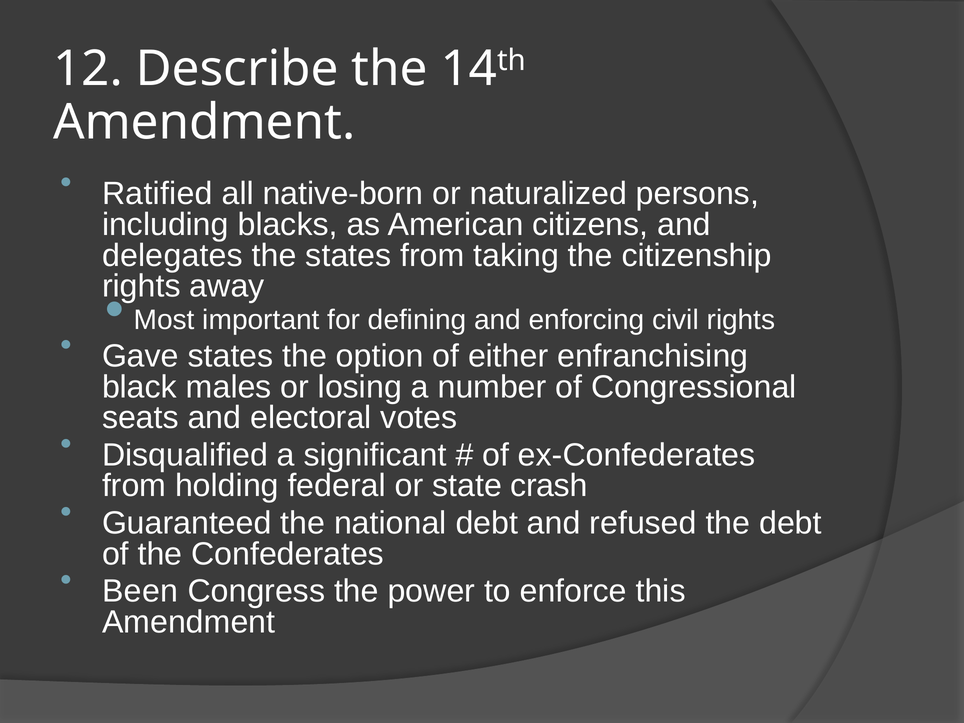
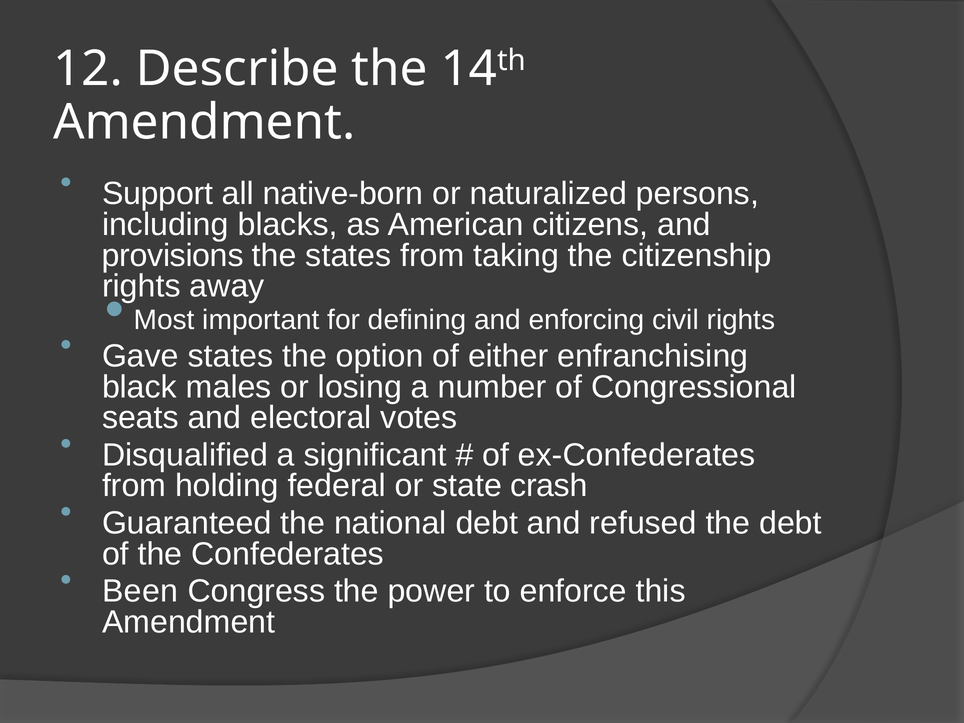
Ratified: Ratified -> Support
delegates: delegates -> provisions
